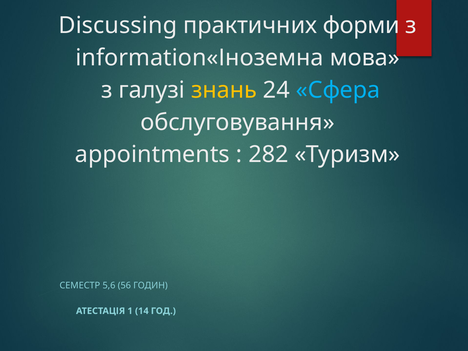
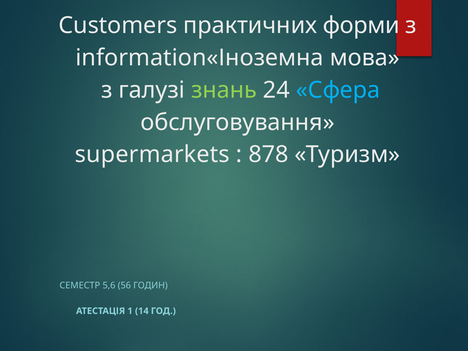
Discussing: Discussing -> Customers
знань colour: yellow -> light green
appointments: appointments -> supermarkets
282: 282 -> 878
